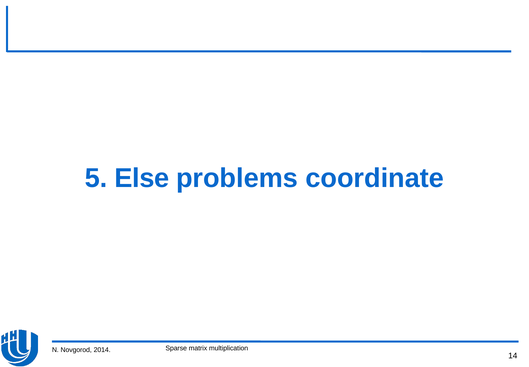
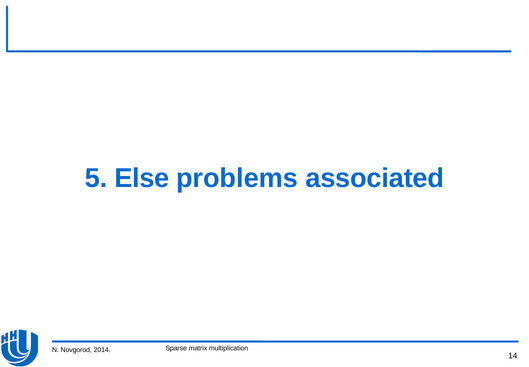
coordinate: coordinate -> associated
